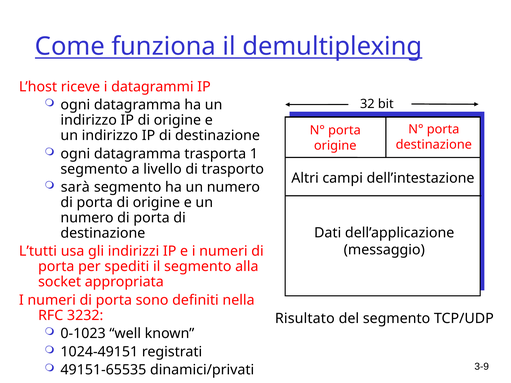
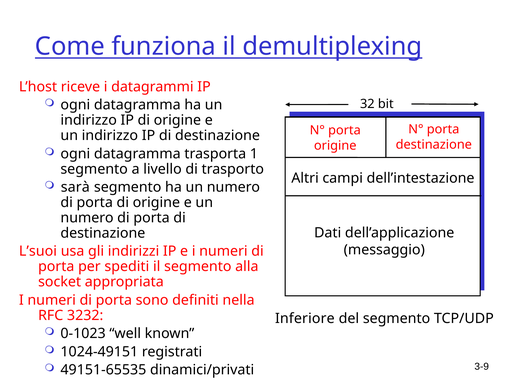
L’tutti: L’tutti -> L’suoi
Risultato: Risultato -> Inferiore
